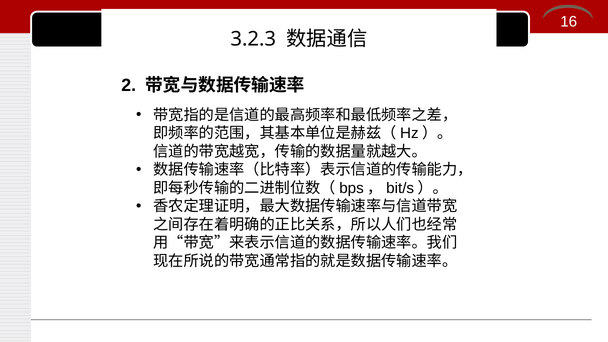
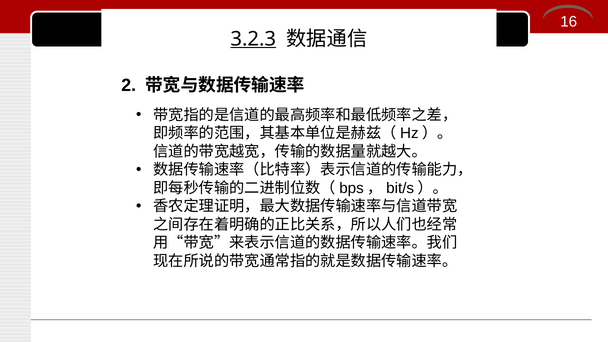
3.2.3 underline: none -> present
